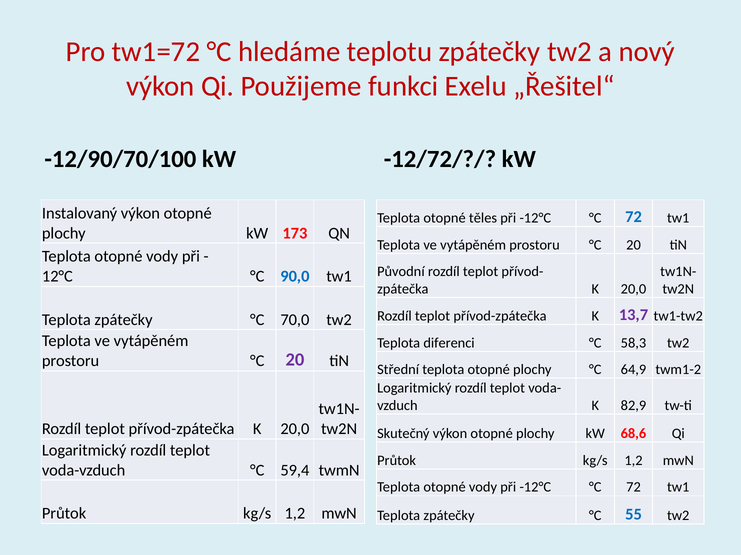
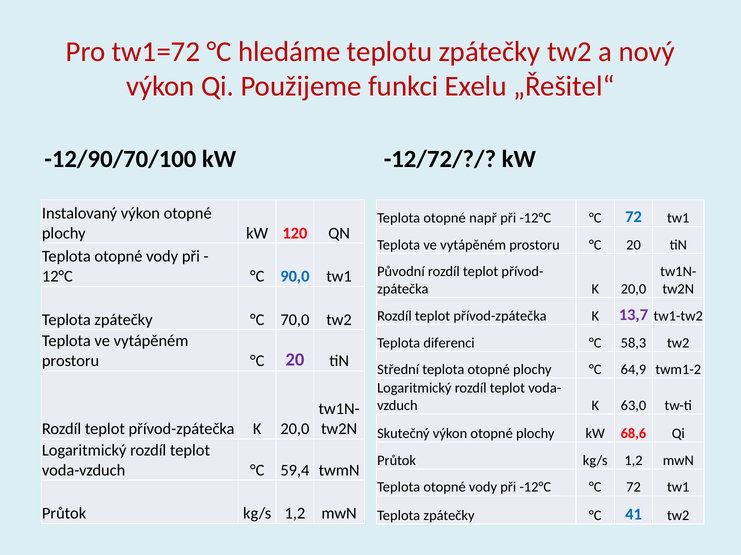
těles: těles -> např
173: 173 -> 120
82,9: 82,9 -> 63,0
55: 55 -> 41
